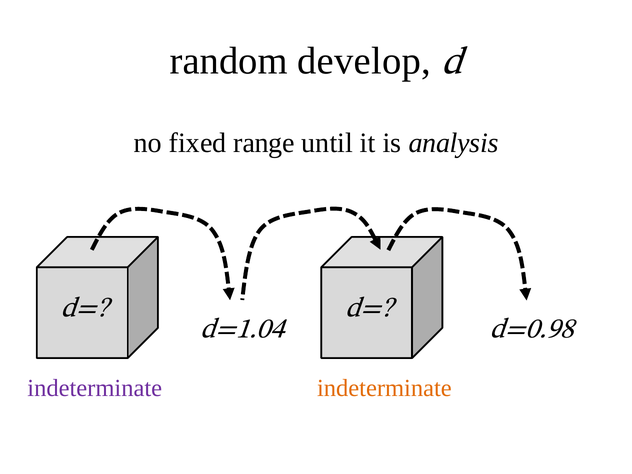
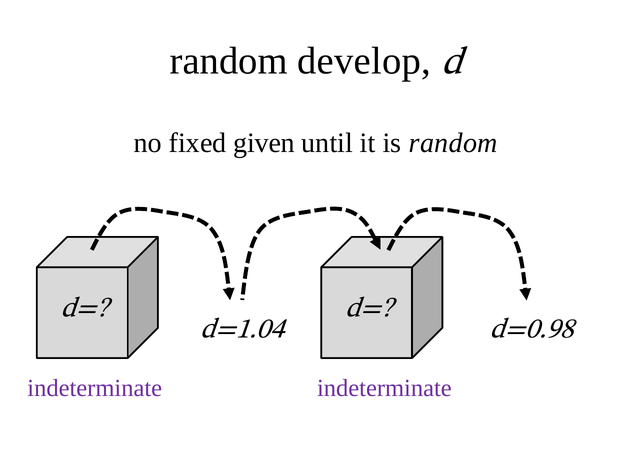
range: range -> given
is analysis: analysis -> random
indeterminate at (384, 388) colour: orange -> purple
